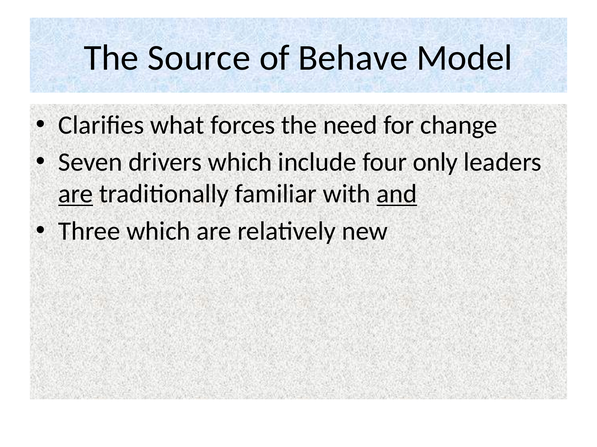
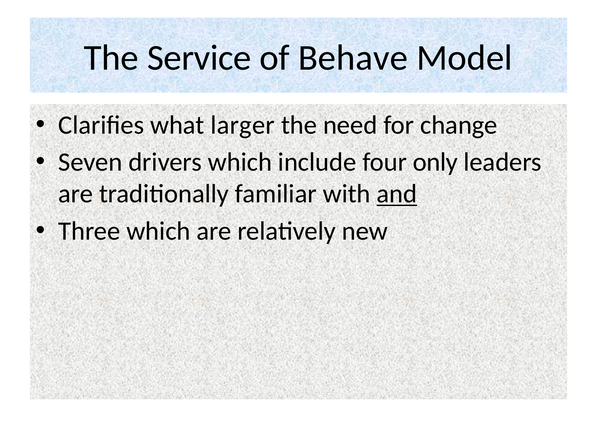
Source: Source -> Service
forces: forces -> larger
are at (76, 194) underline: present -> none
